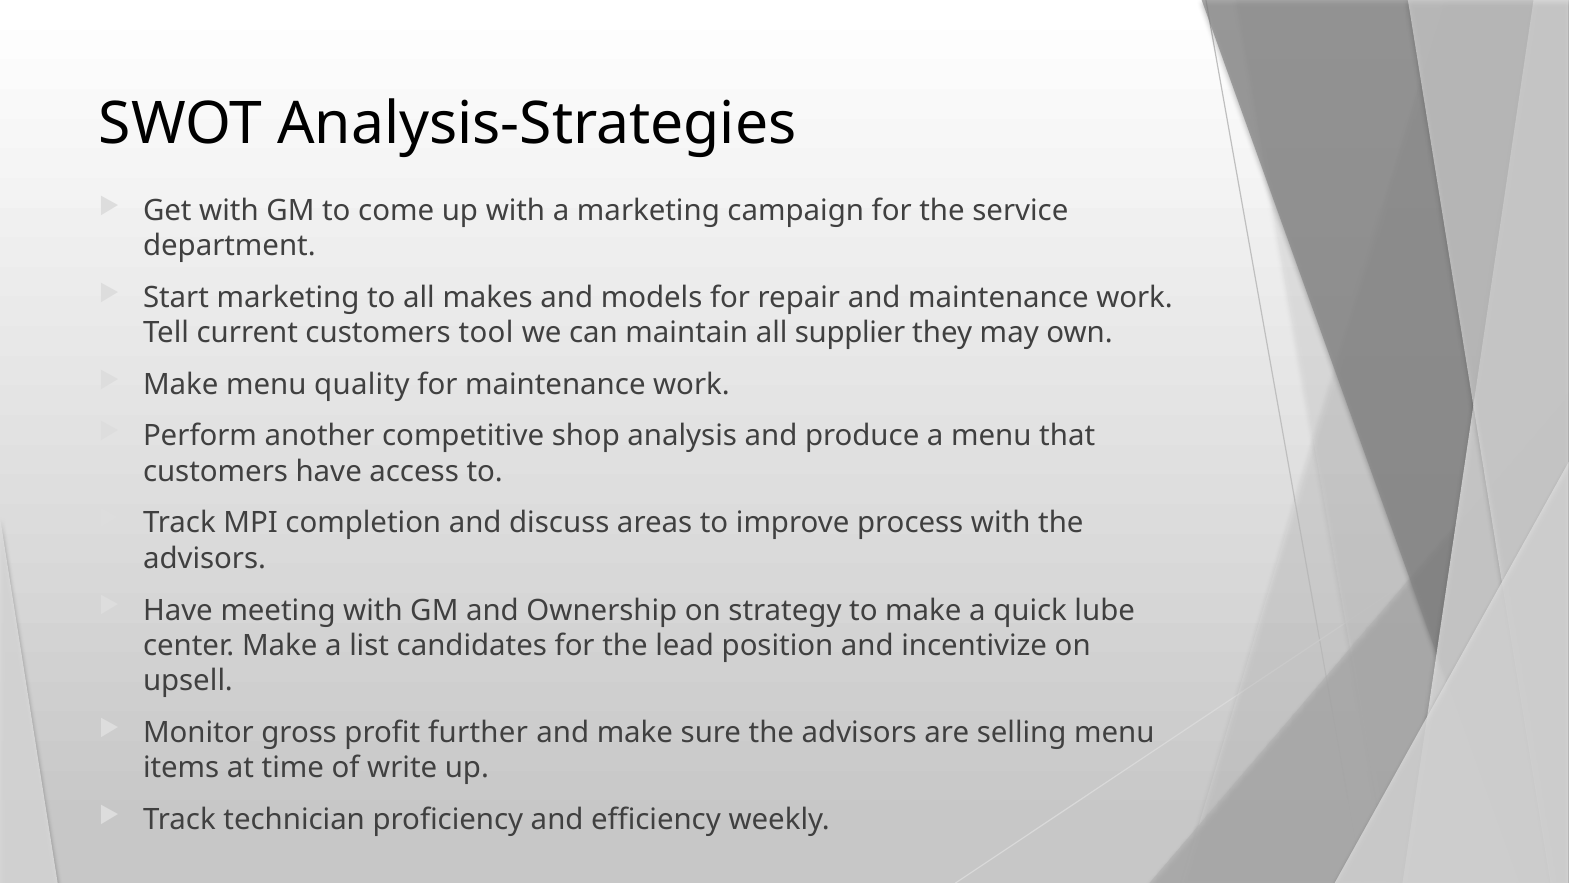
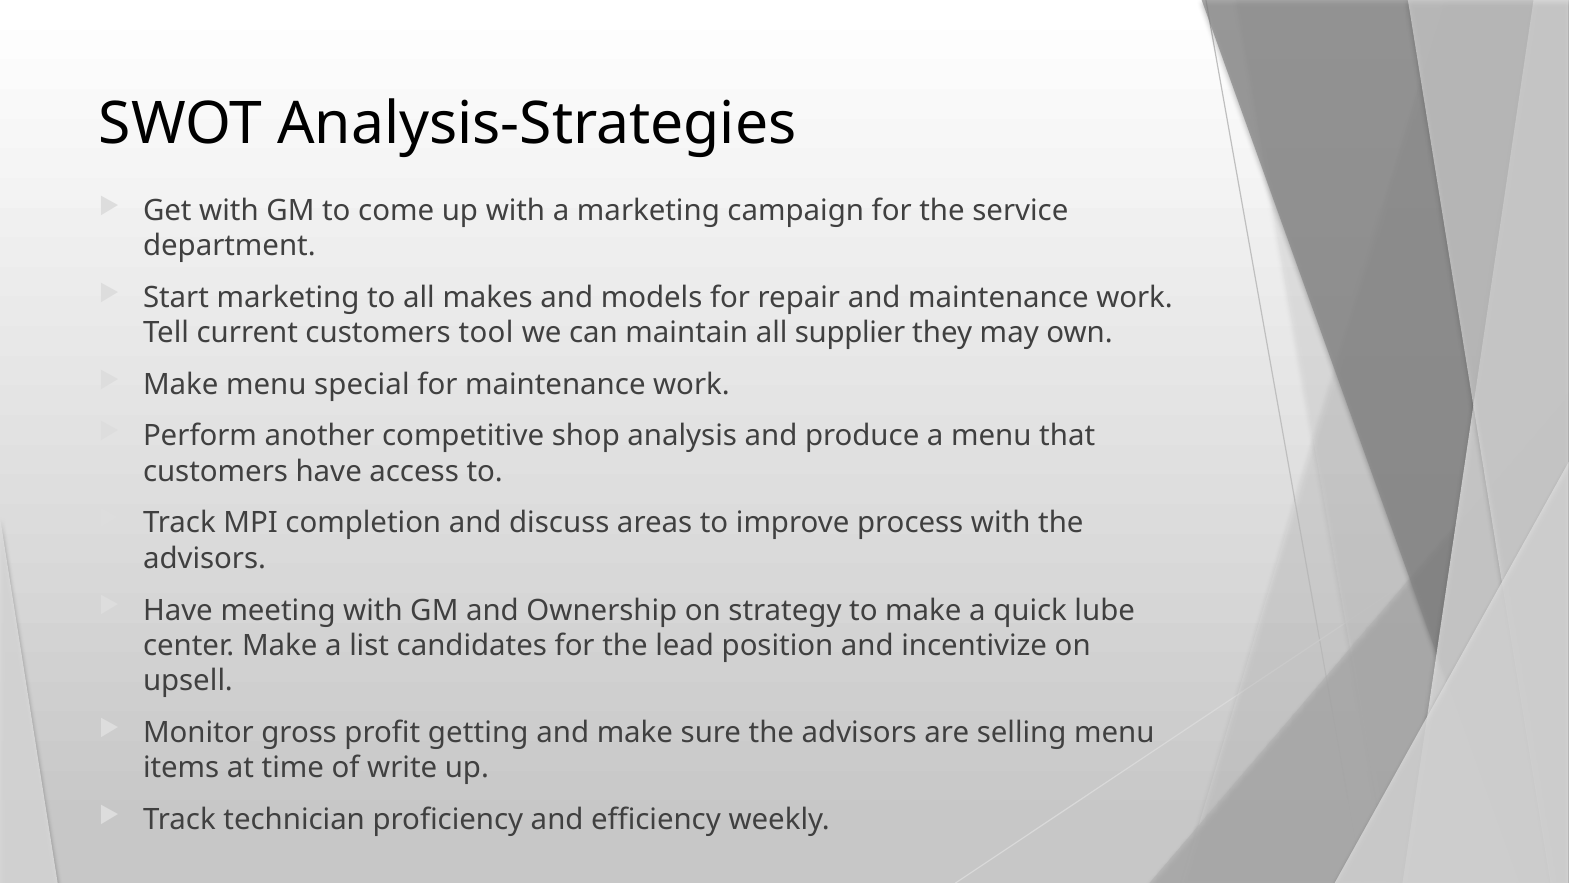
quality: quality -> special
further: further -> getting
